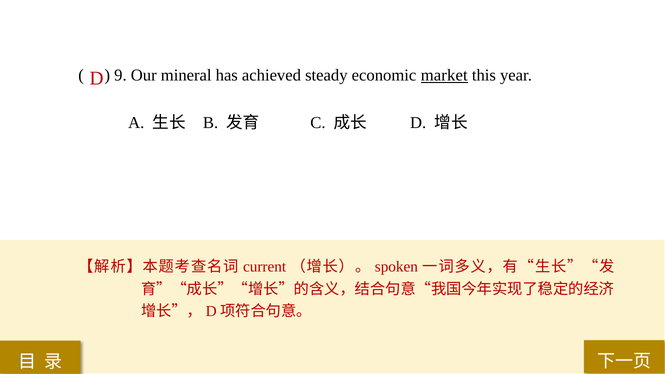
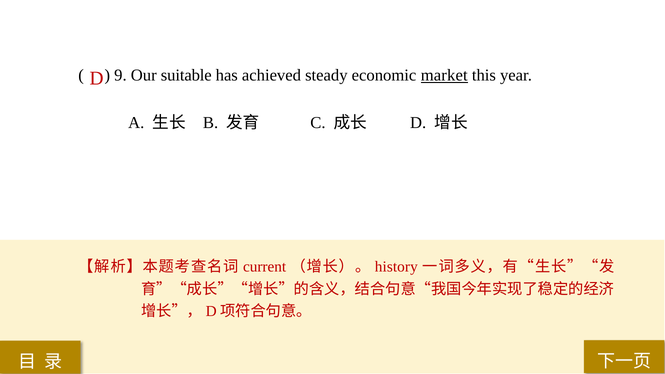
mineral: mineral -> suitable
spoken: spoken -> history
